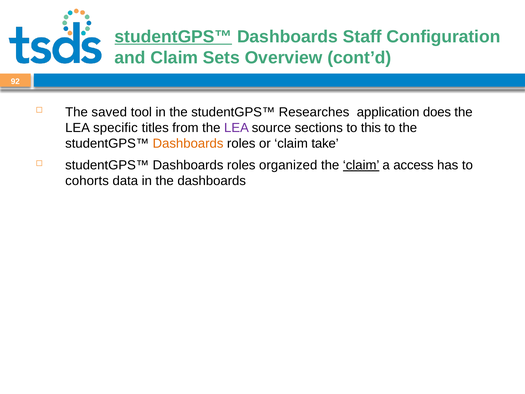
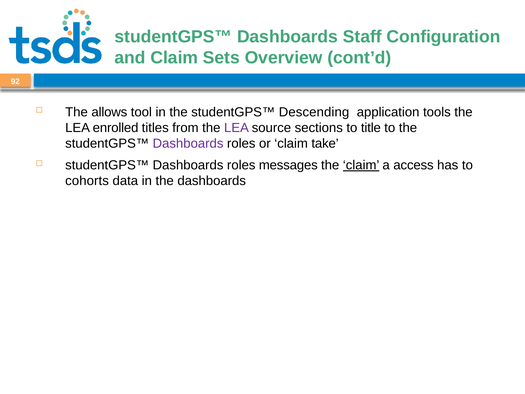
studentGPS™ at (173, 37) underline: present -> none
saved: saved -> allows
Researches: Researches -> Descending
does: does -> tools
specific: specific -> enrolled
to this: this -> title
Dashboards at (188, 143) colour: orange -> purple
organized: organized -> messages
